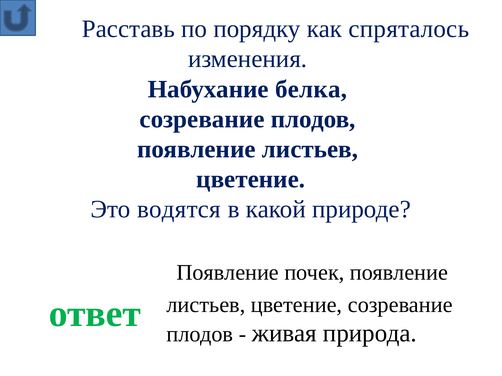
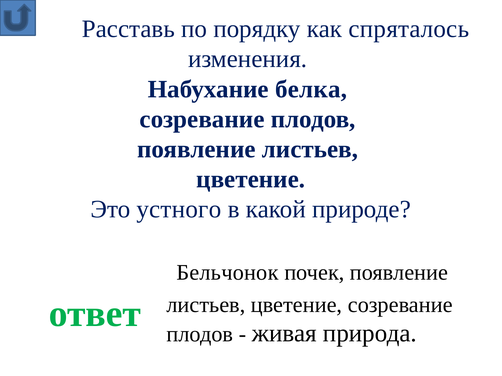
водятся: водятся -> устного
Появление at (228, 273): Появление -> Бельчонок
